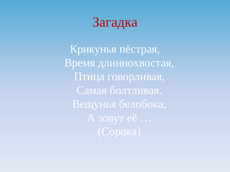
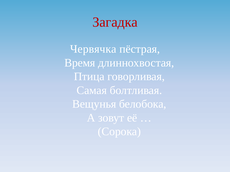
Крикунья: Крикунья -> Червячка
